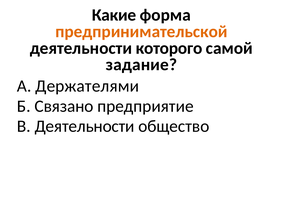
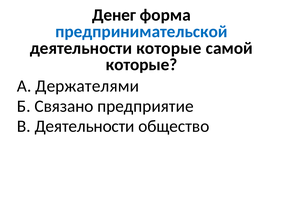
Какие: Какие -> Денег
предпринимательской colour: orange -> blue
деятельности которого: которого -> которые
задание at (141, 65): задание -> которые
